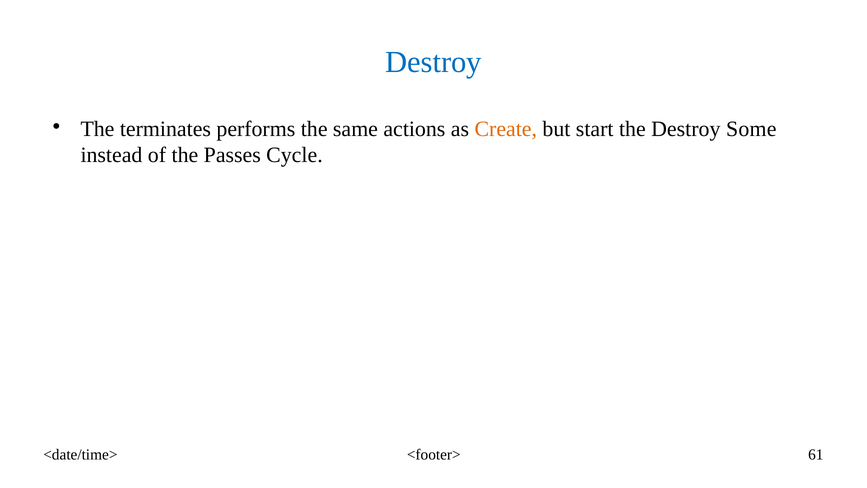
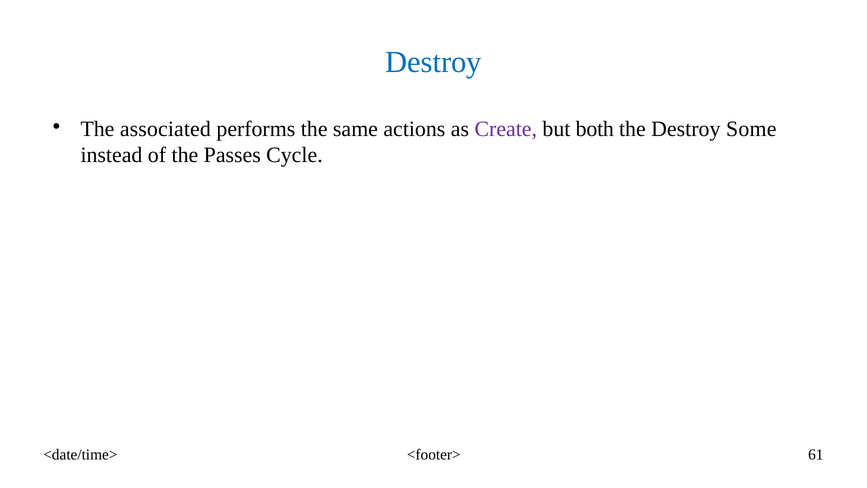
terminates: terminates -> associated
Create colour: orange -> purple
start: start -> both
